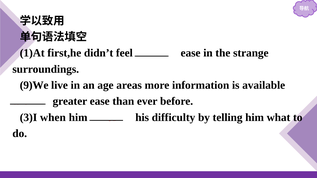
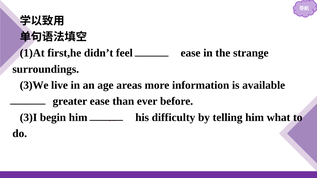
9)We: 9)We -> 3)We
when: when -> begin
